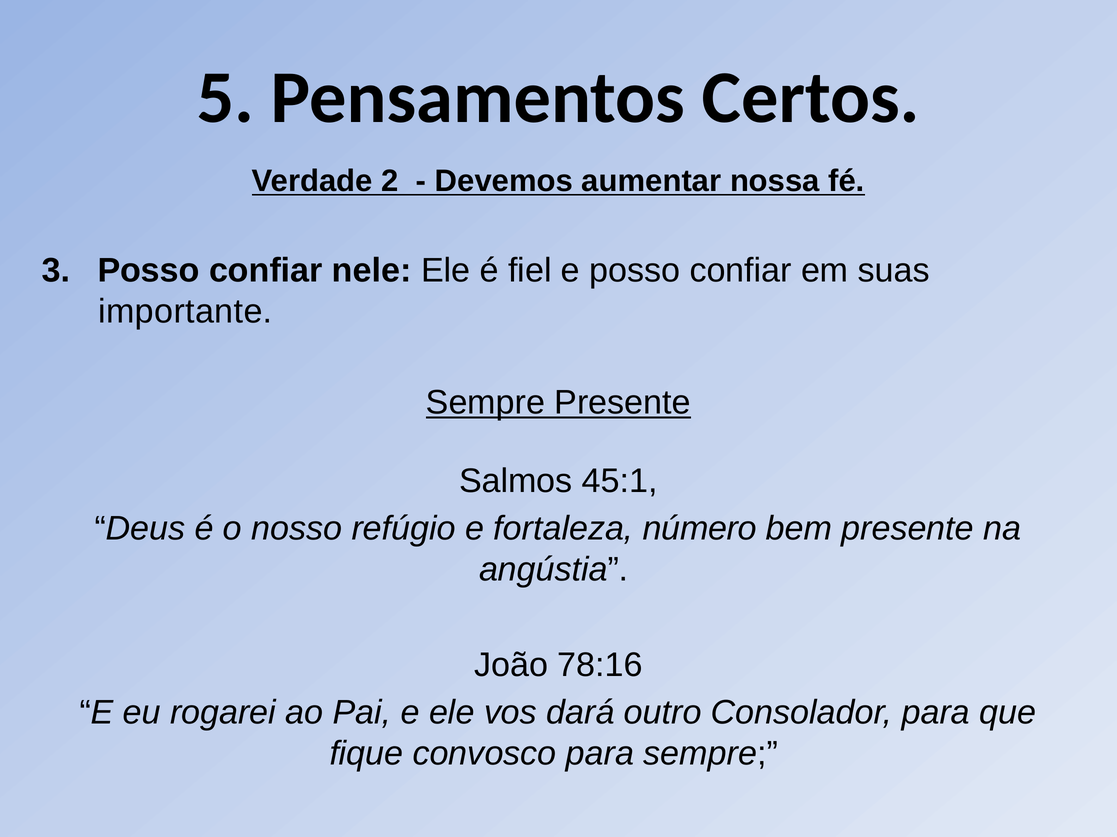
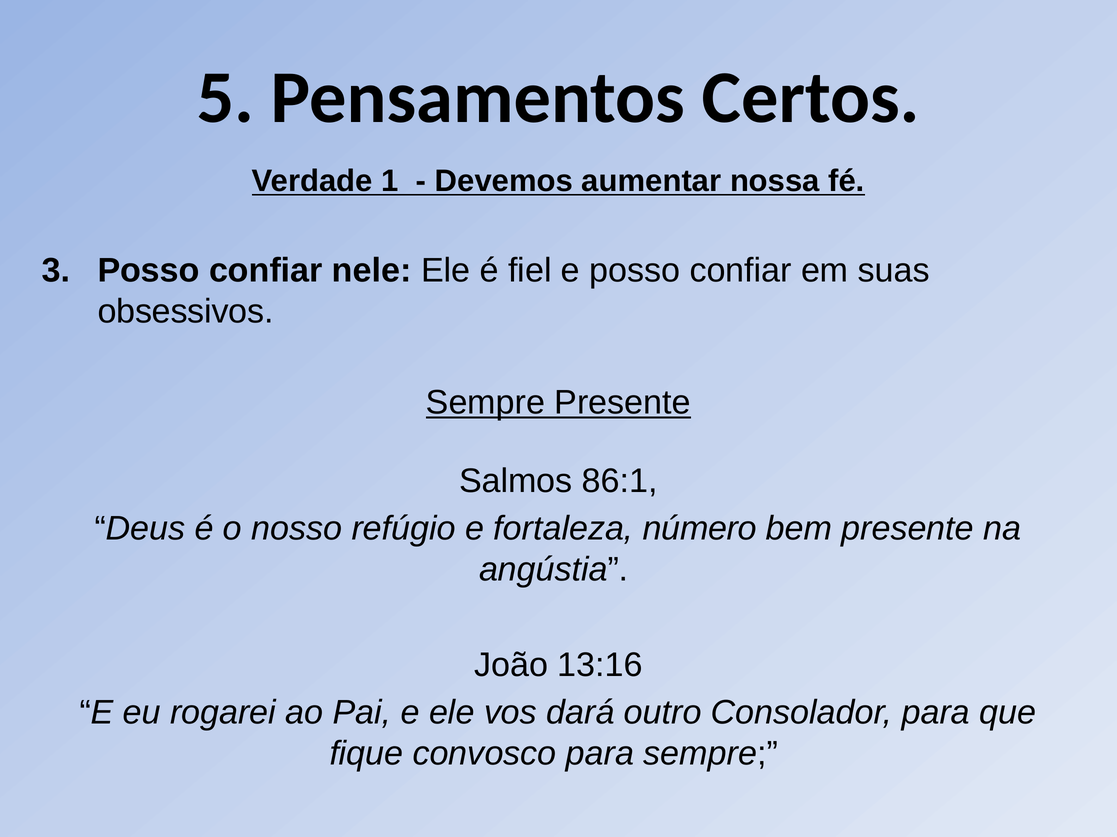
2: 2 -> 1
importante: importante -> obsessivos
45:1: 45:1 -> 86:1
78:16: 78:16 -> 13:16
